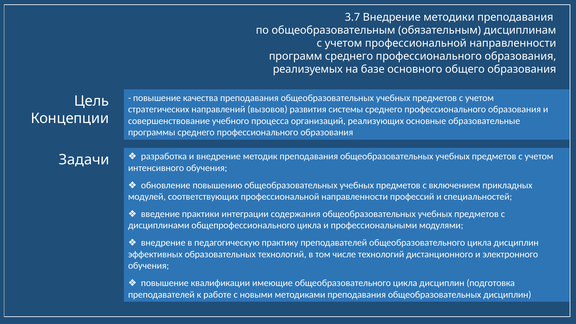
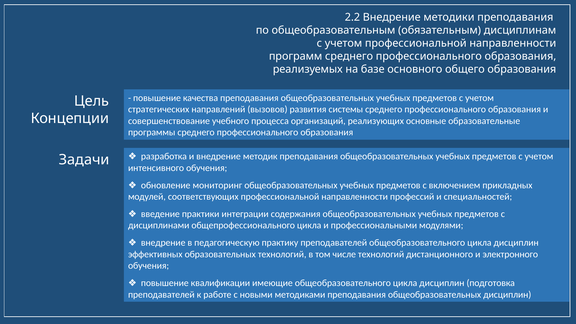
3.7: 3.7 -> 2.2
повышению: повышению -> мониторинг
